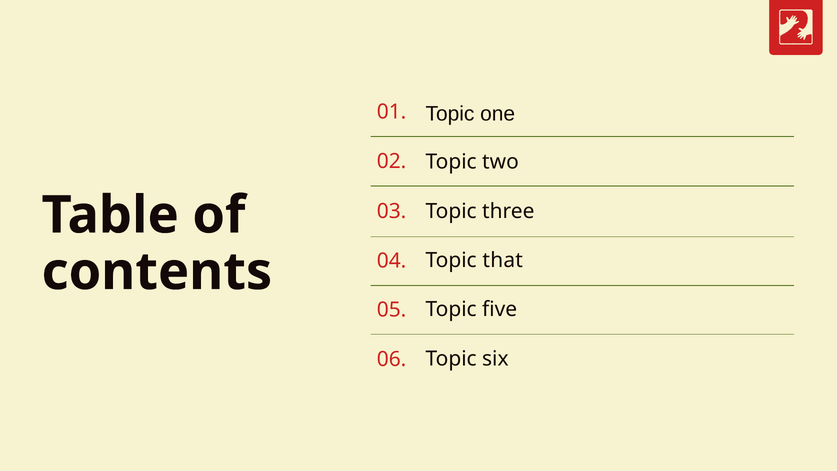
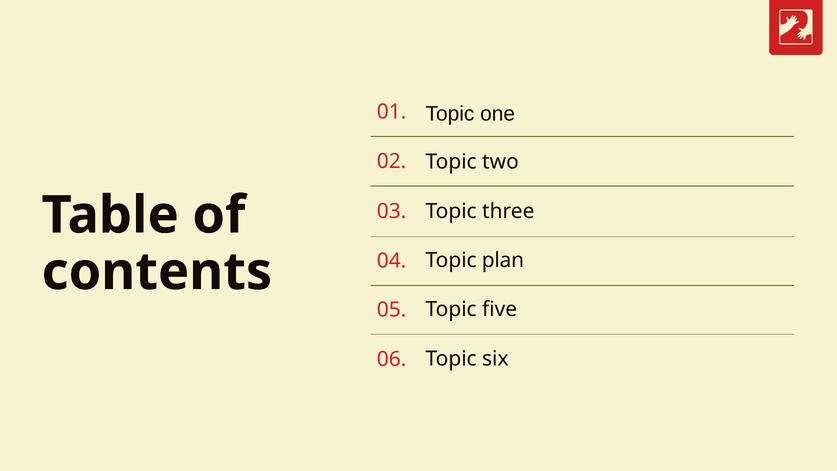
that: that -> plan
